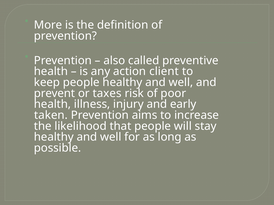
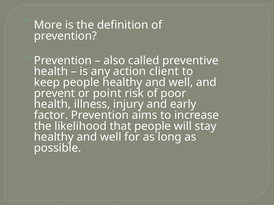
taxes: taxes -> point
taken: taken -> factor
